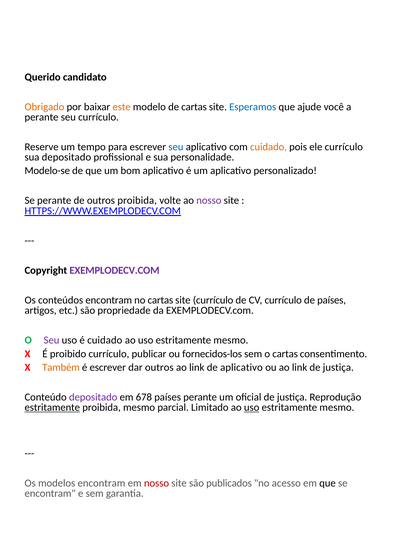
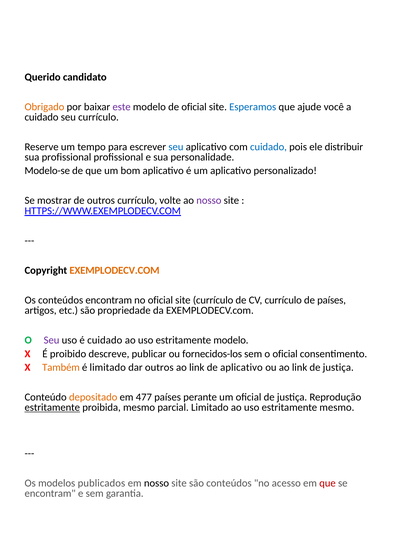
este colour: orange -> purple
de cartas: cartas -> oficial
perante at (42, 117): perante -> cuidado
cuidado at (268, 147) colour: orange -> blue
ele currículo: currículo -> distribuir
sua depositado: depositado -> profissional
Se perante: perante -> mostrar
outros proibida: proibida -> currículo
EXEMPLODECV.COM at (114, 270) colour: purple -> orange
no cartas: cartas -> oficial
mesmo at (231, 340): mesmo -> modelo
proibido currículo: currículo -> descreve
o cartas: cartas -> oficial
é escrever: escrever -> limitado
depositado at (93, 397) colour: purple -> orange
678: 678 -> 477
uso at (252, 407) underline: present -> none
modelos encontram: encontram -> publicados
nosso at (156, 483) colour: red -> black
são publicados: publicados -> conteúdos
que at (327, 483) colour: black -> red
